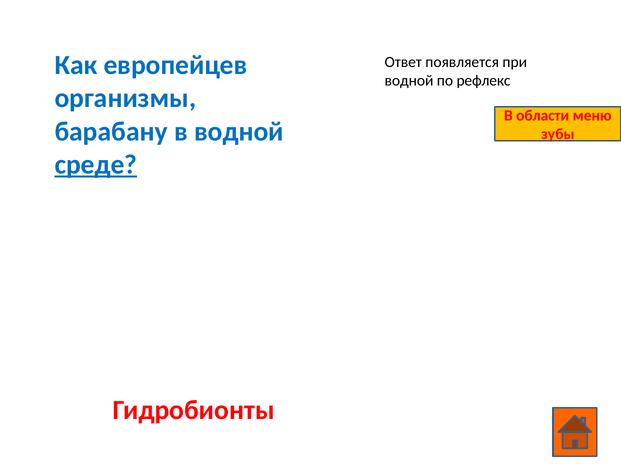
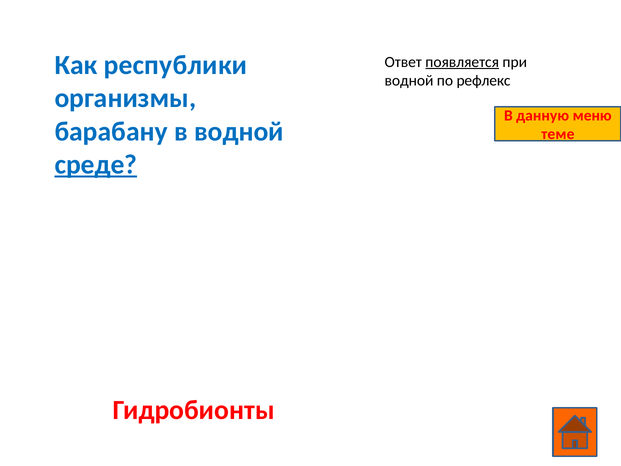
европейцев: европейцев -> республики
появляется underline: none -> present
области: области -> данную
зубы: зубы -> теме
